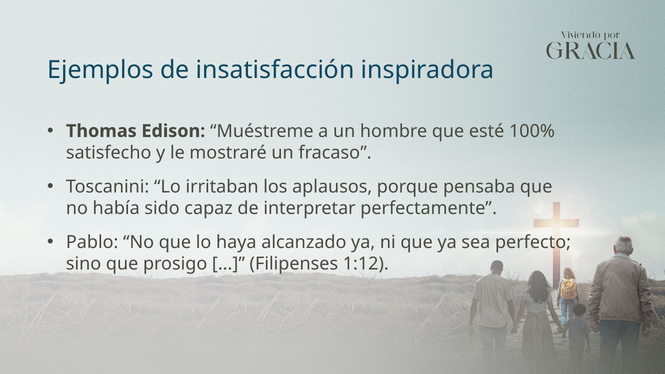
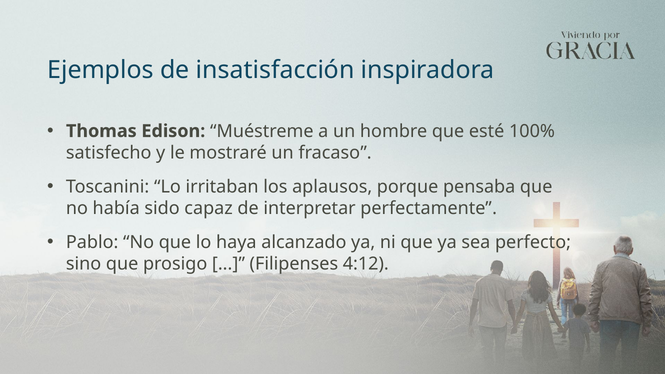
1:12: 1:12 -> 4:12
